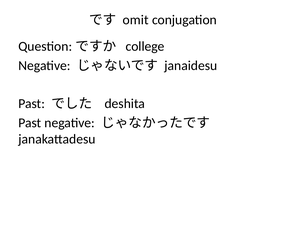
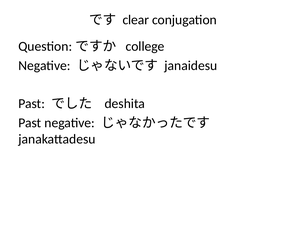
omit: omit -> clear
